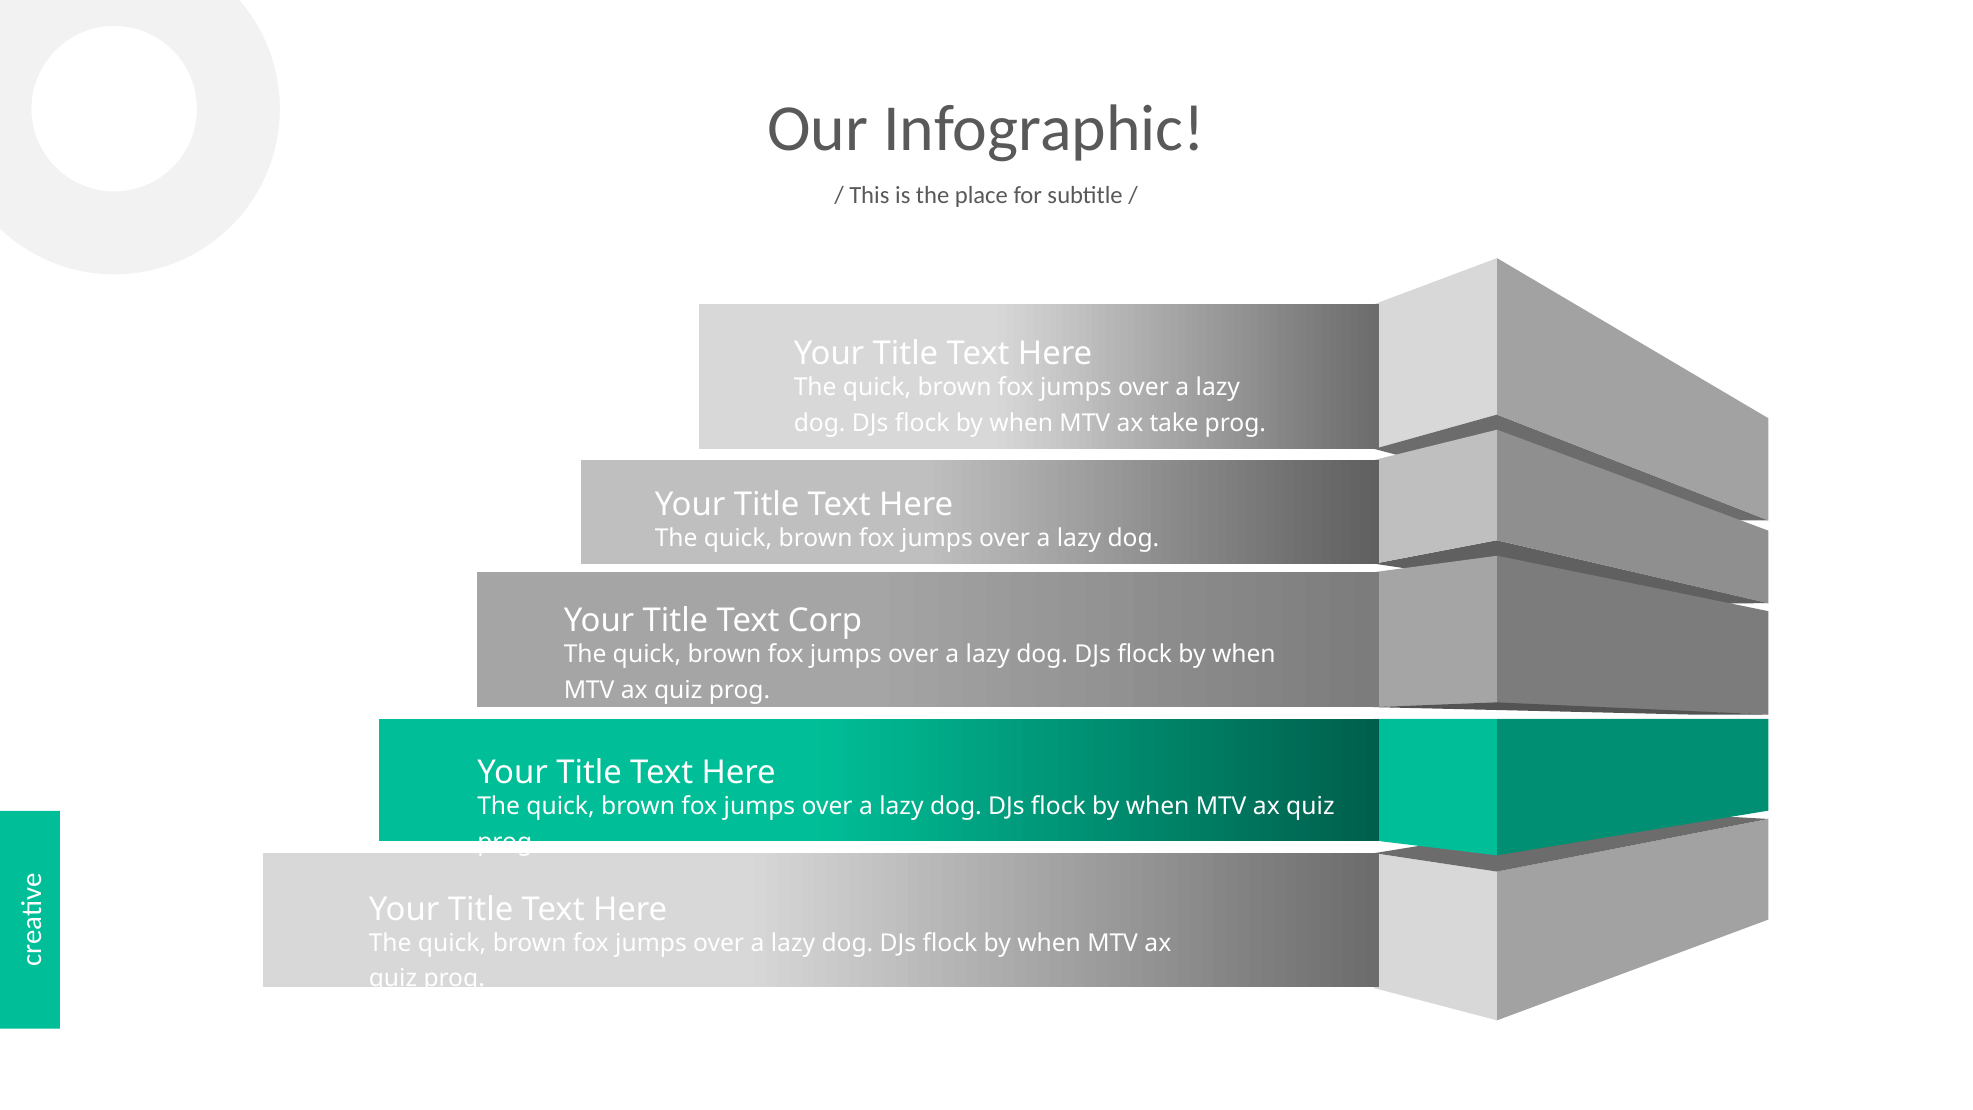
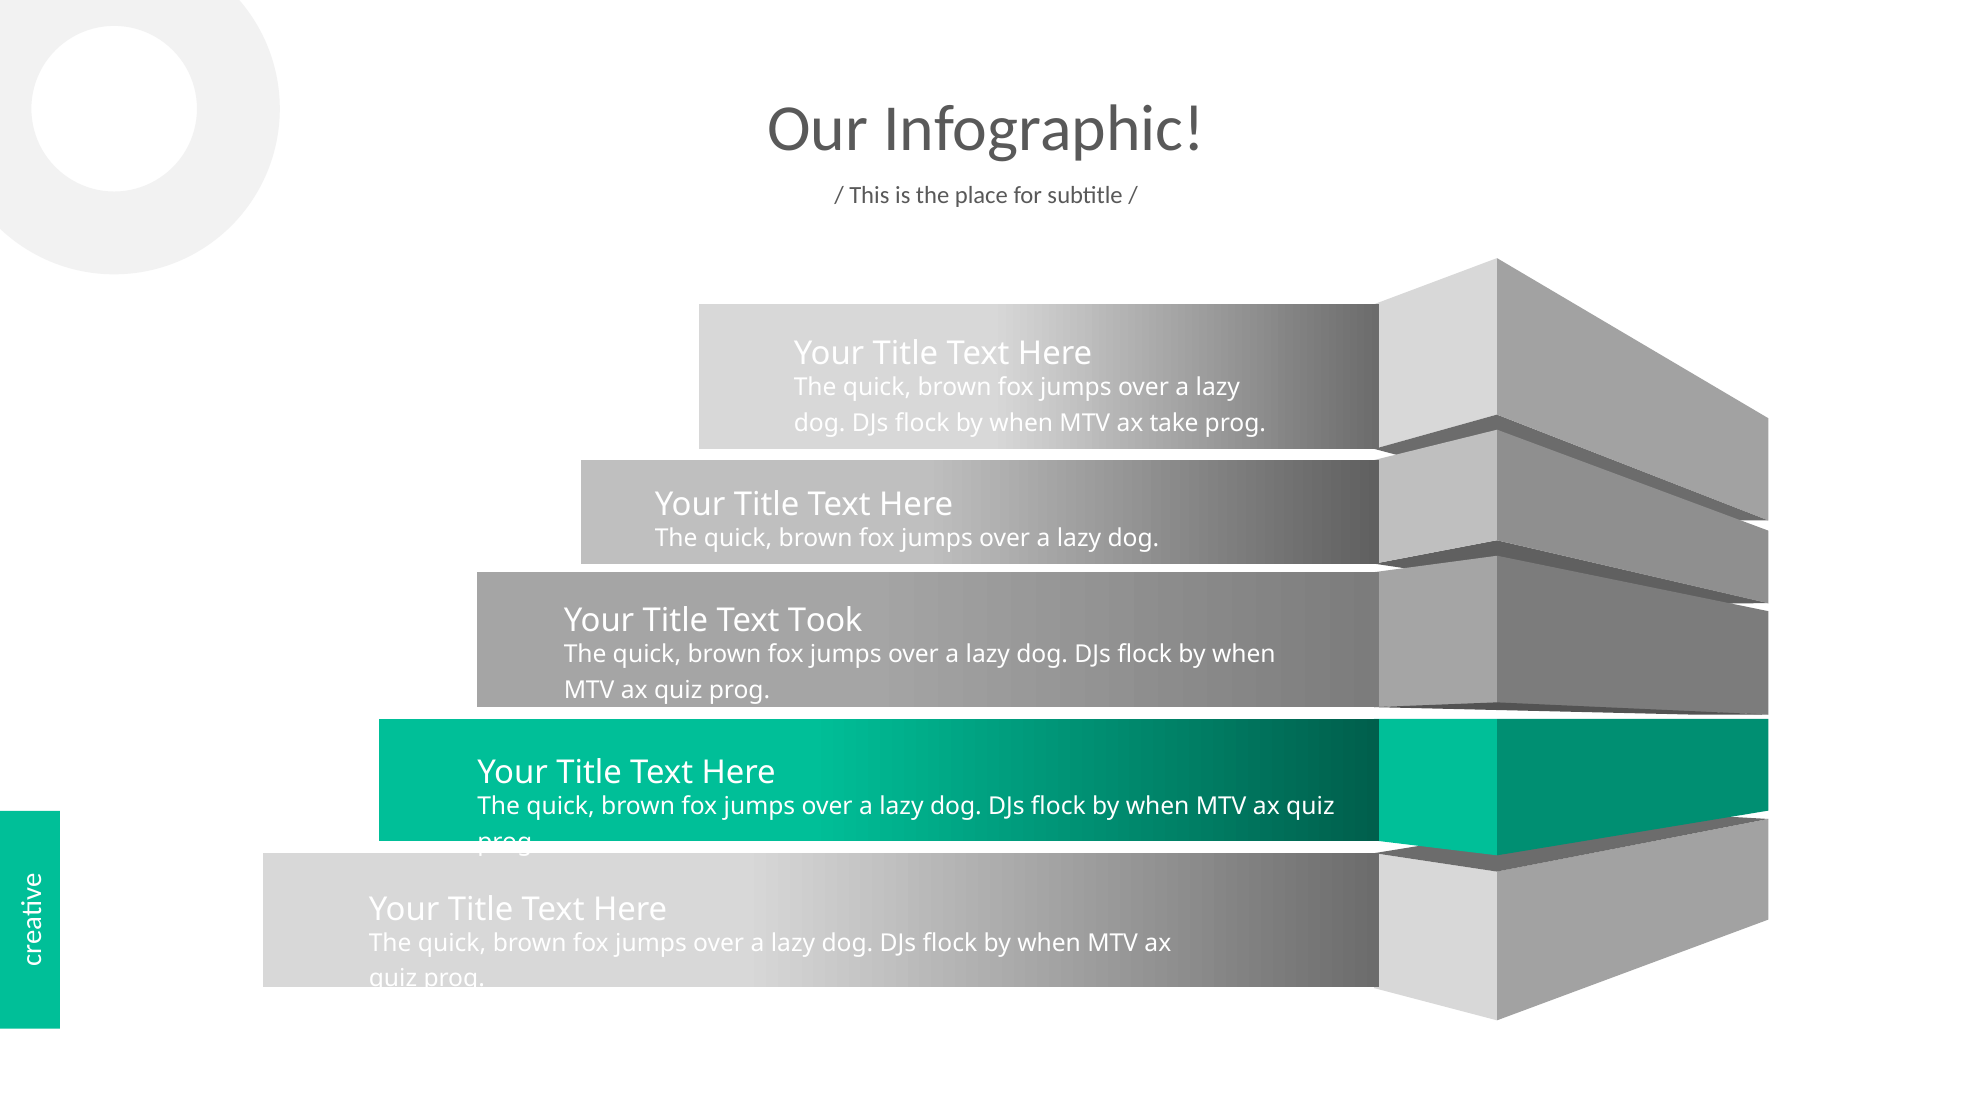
Corp: Corp -> Took
